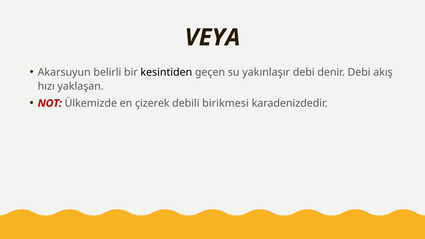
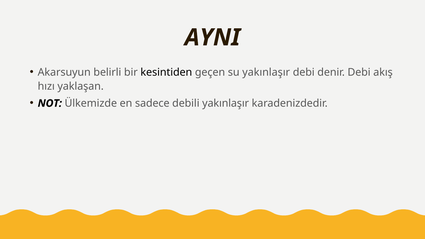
VEYA: VEYA -> AYNI
NOT colour: red -> black
çizerek: çizerek -> sadece
debili birikmesi: birikmesi -> yakınlaşır
